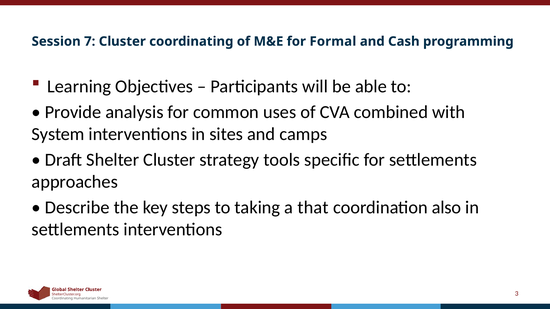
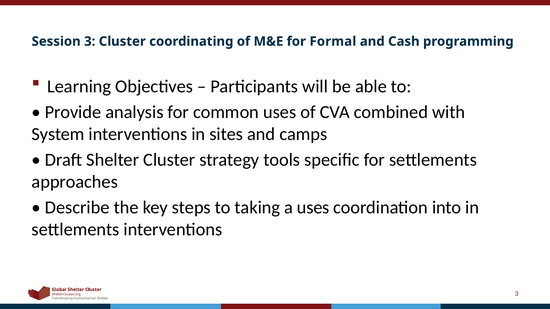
Session 7: 7 -> 3
a that: that -> uses
also: also -> into
